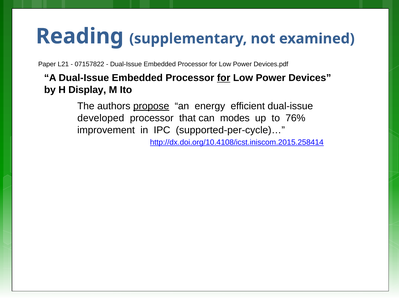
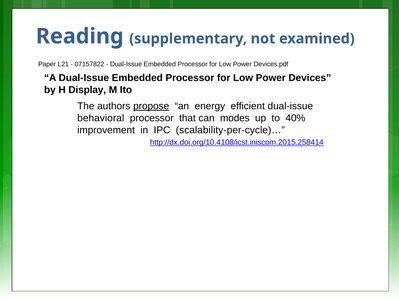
for at (224, 78) underline: present -> none
developed: developed -> behavioral
76%: 76% -> 40%
supported-per-cycle)…: supported-per-cycle)… -> scalability-per-cycle)…
